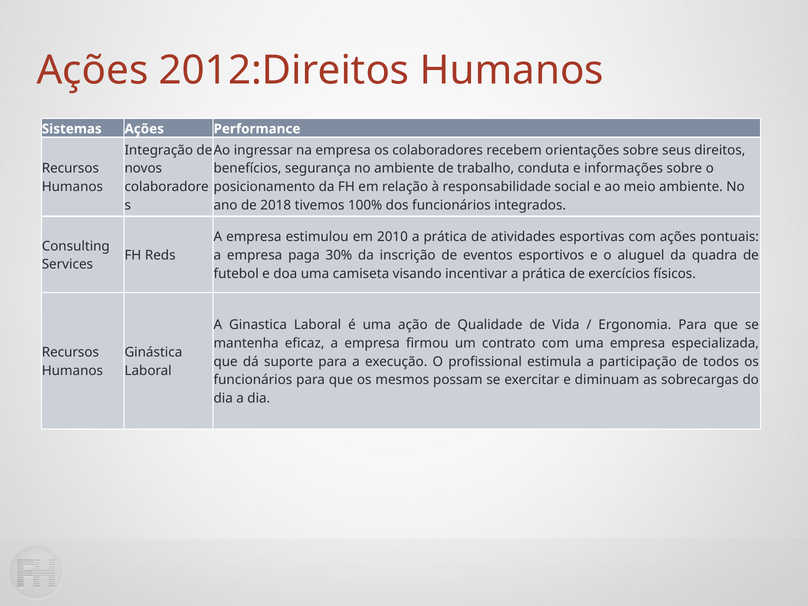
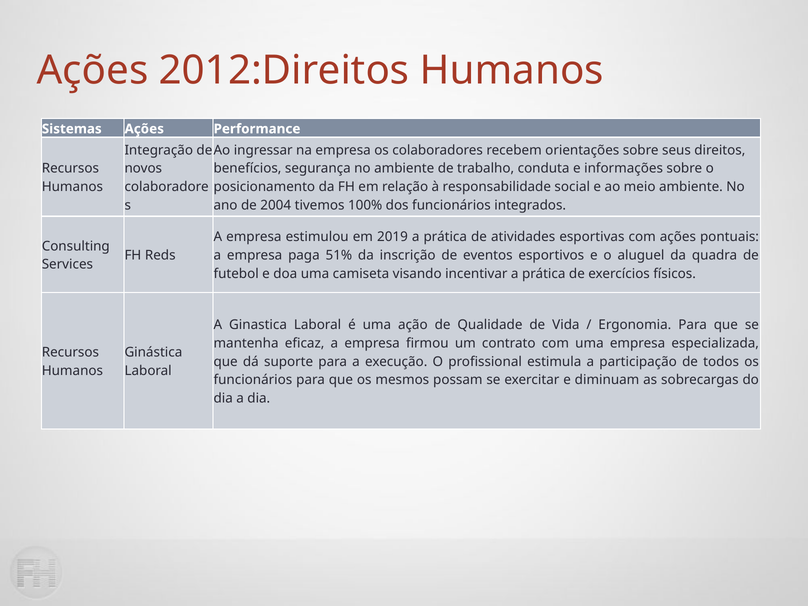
2018: 2018 -> 2004
2010: 2010 -> 2019
30%: 30% -> 51%
